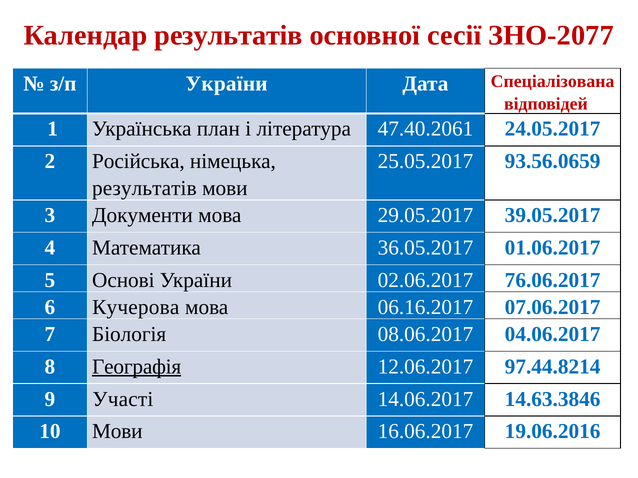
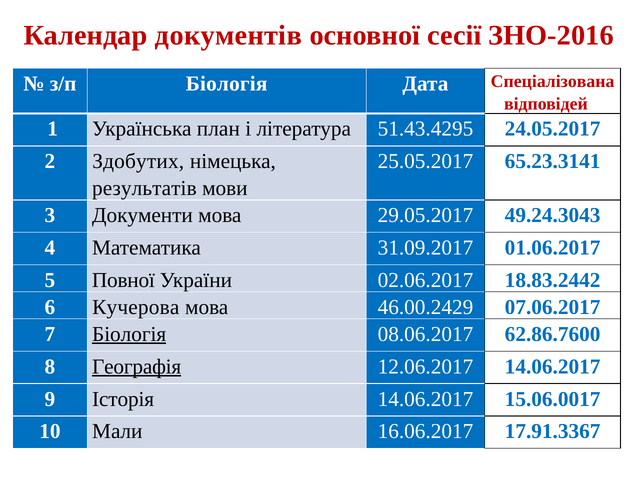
Календар результатів: результатів -> документів
ЗНО-2077: ЗНО-2077 -> ЗНО-2016
з/п України: України -> Біологія
47.40.2061: 47.40.2061 -> 51.43.4295
Російська: Російська -> Здобутих
93.56.0659: 93.56.0659 -> 65.23.3141
39.05.2017: 39.05.2017 -> 49.24.3043
36.05.2017: 36.05.2017 -> 31.09.2017
Основі: Основі -> Повної
76.06.2017: 76.06.2017 -> 18.83.2442
06.16.2017: 06.16.2017 -> 46.00.2429
Біологія at (129, 335) underline: none -> present
04.06.2017: 04.06.2017 -> 62.86.7600
12.06.2017 97.44.8214: 97.44.8214 -> 14.06.2017
Участі: Участі -> Історія
14.63.3846: 14.63.3846 -> 15.06.0017
10 Мови: Мови -> Мали
19.06.2016: 19.06.2016 -> 17.91.3367
